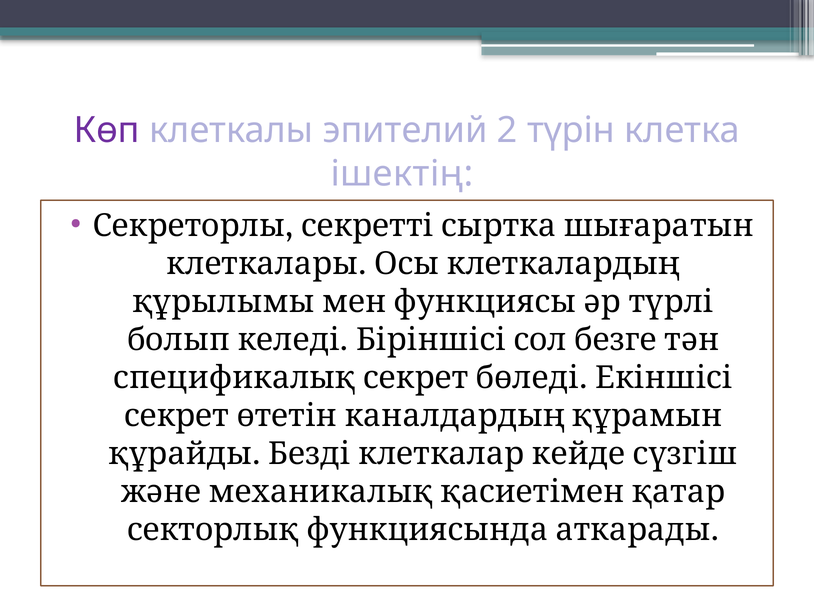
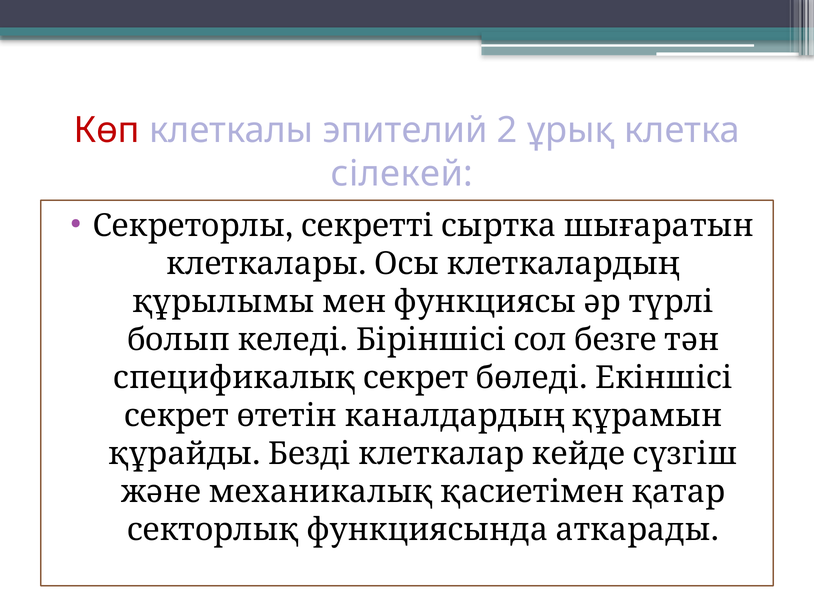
Көп colour: purple -> red
түрін: түрін -> ұрық
ішектің: ішектің -> сілекей
